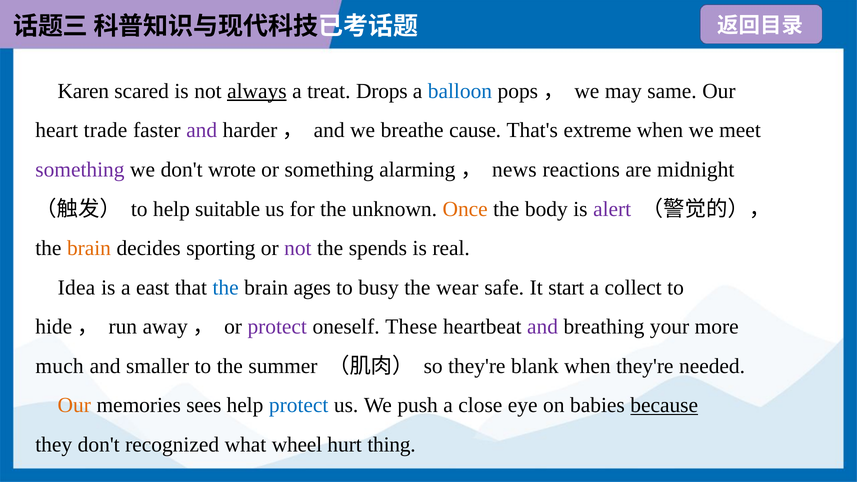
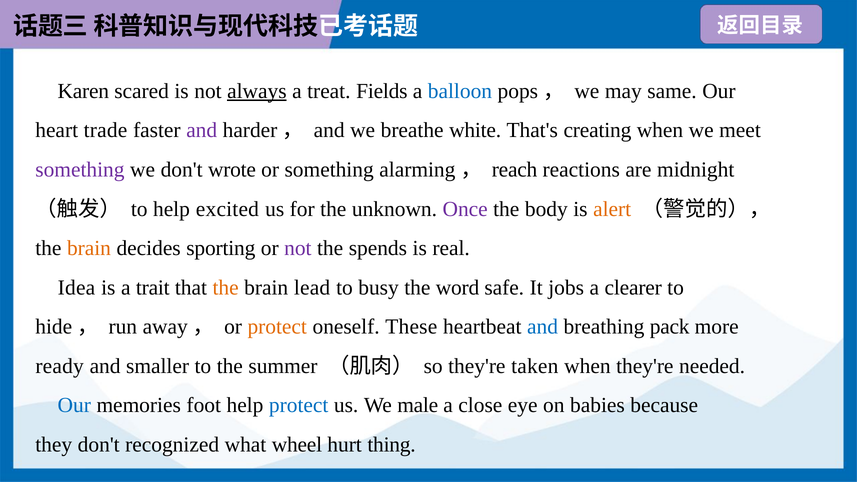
Drops: Drops -> Fields
cause: cause -> white
extreme: extreme -> creating
news: news -> reach
suitable: suitable -> excited
Once colour: orange -> purple
alert colour: purple -> orange
east: east -> trait
the at (226, 288) colour: blue -> orange
ages: ages -> lead
wear: wear -> word
start: start -> jobs
collect: collect -> clearer
protect at (277, 327) colour: purple -> orange
and at (543, 327) colour: purple -> blue
your: your -> pack
much: much -> ready
blank: blank -> taken
Our at (74, 405) colour: orange -> blue
sees: sees -> foot
push: push -> male
because underline: present -> none
